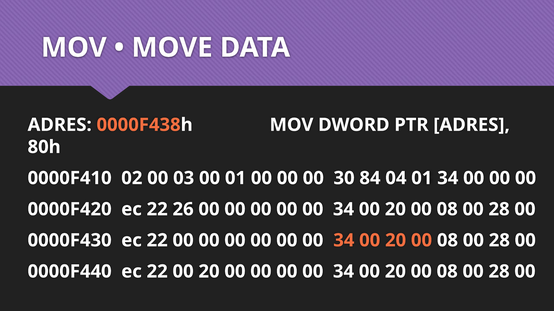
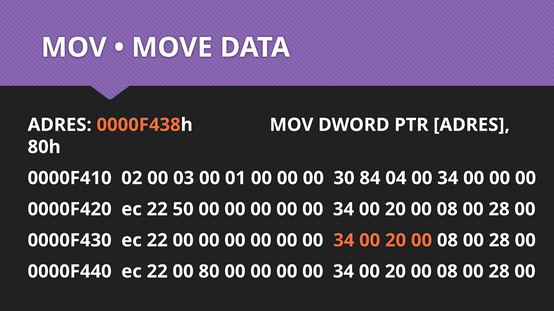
04 01: 01 -> 00
26: 26 -> 50
22 00 20: 20 -> 80
